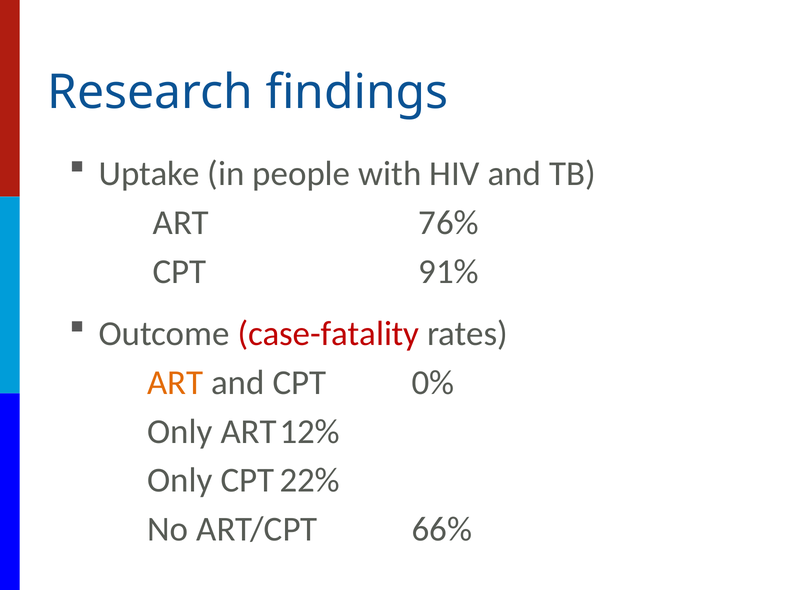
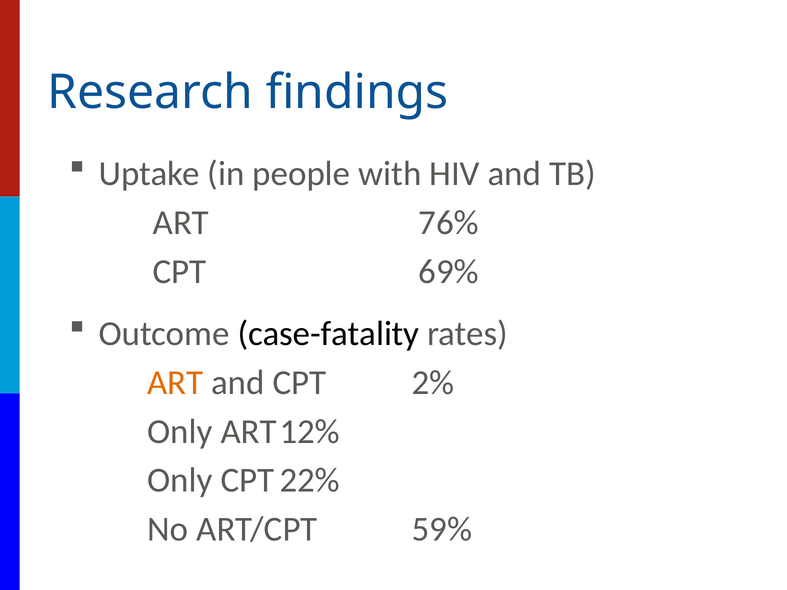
91%: 91% -> 69%
case-fatality colour: red -> black
0%: 0% -> 2%
66%: 66% -> 59%
